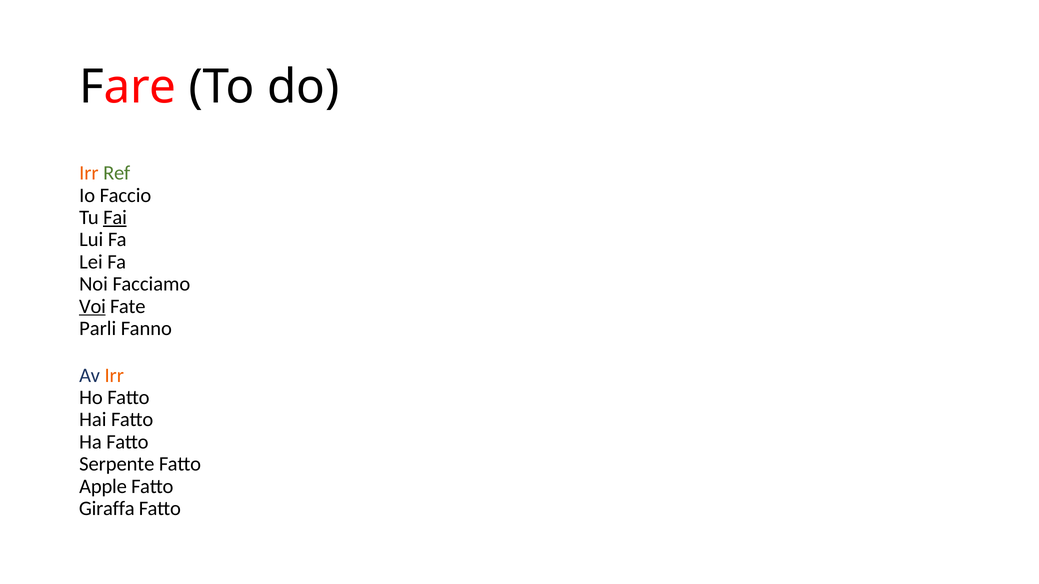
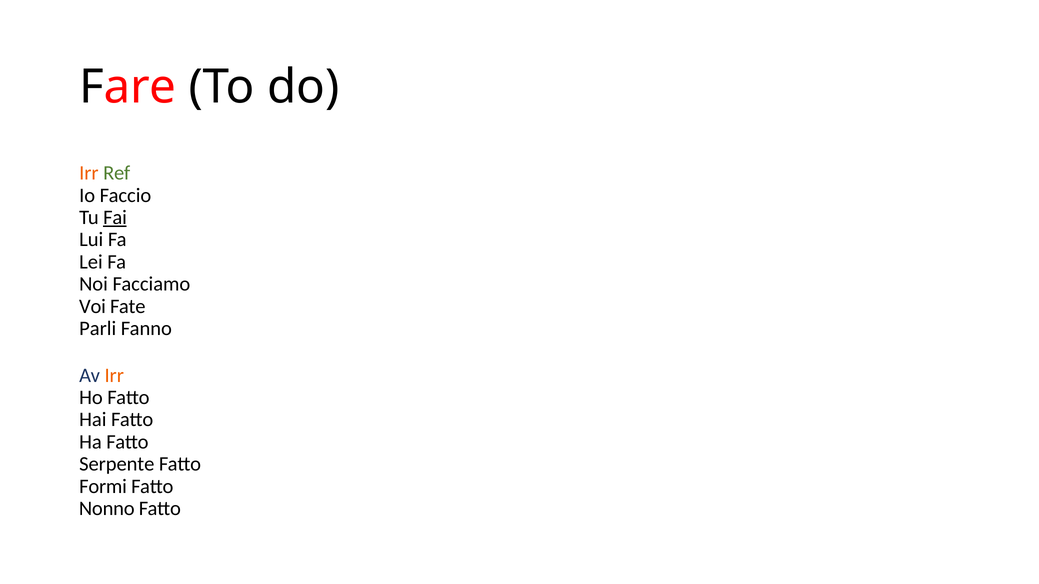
Voi underline: present -> none
Apple: Apple -> Formi
Giraffa: Giraffa -> Nonno
